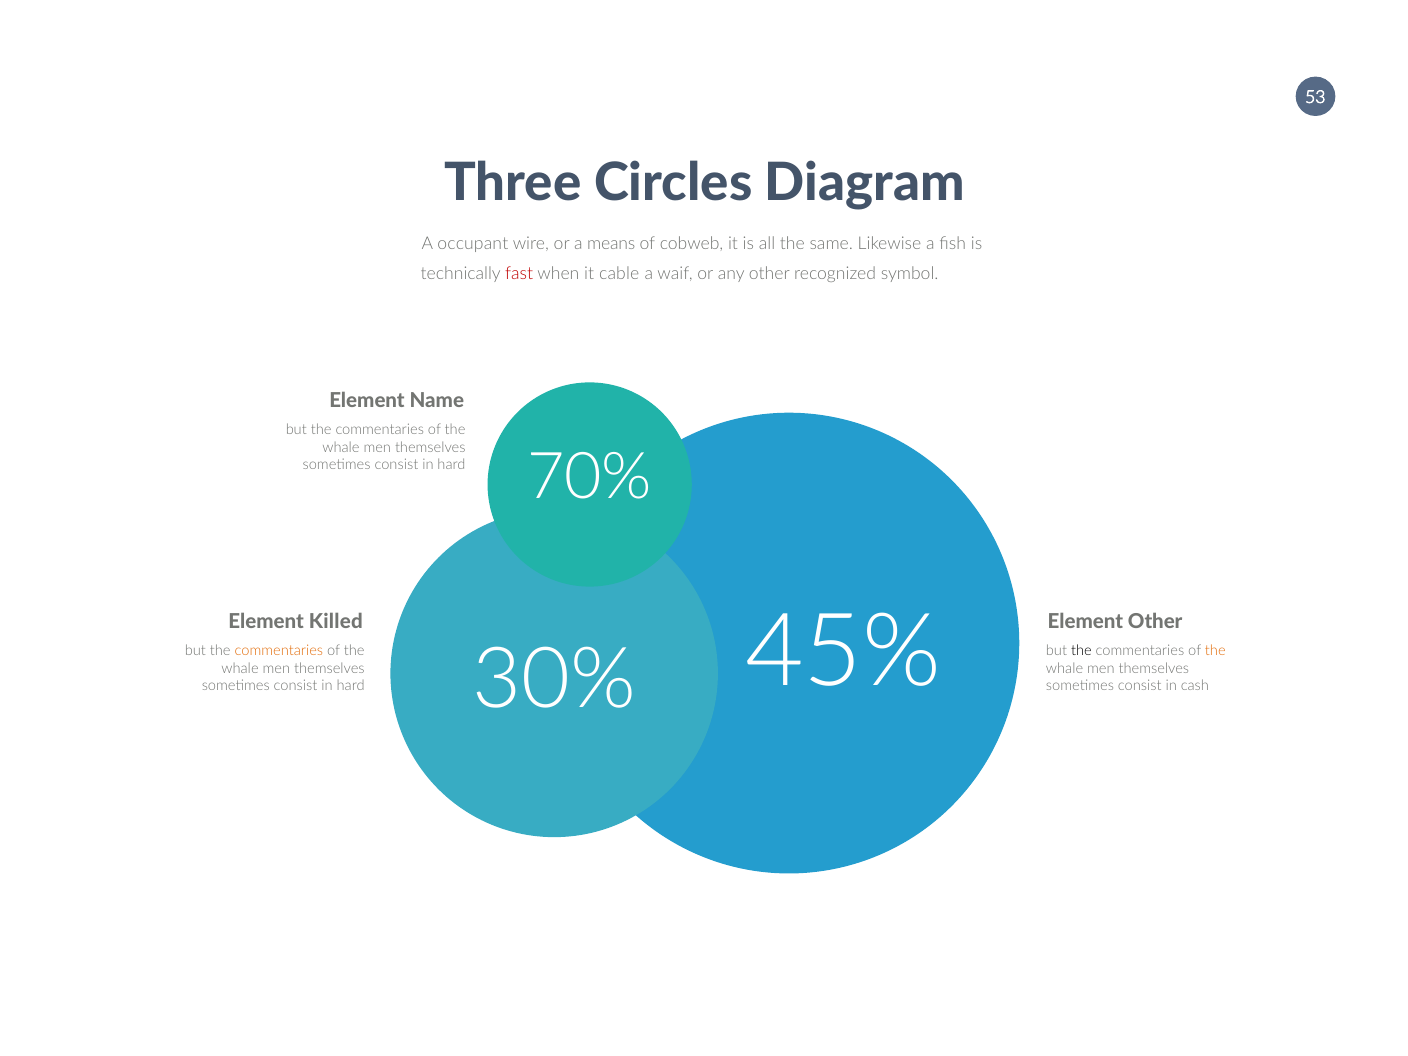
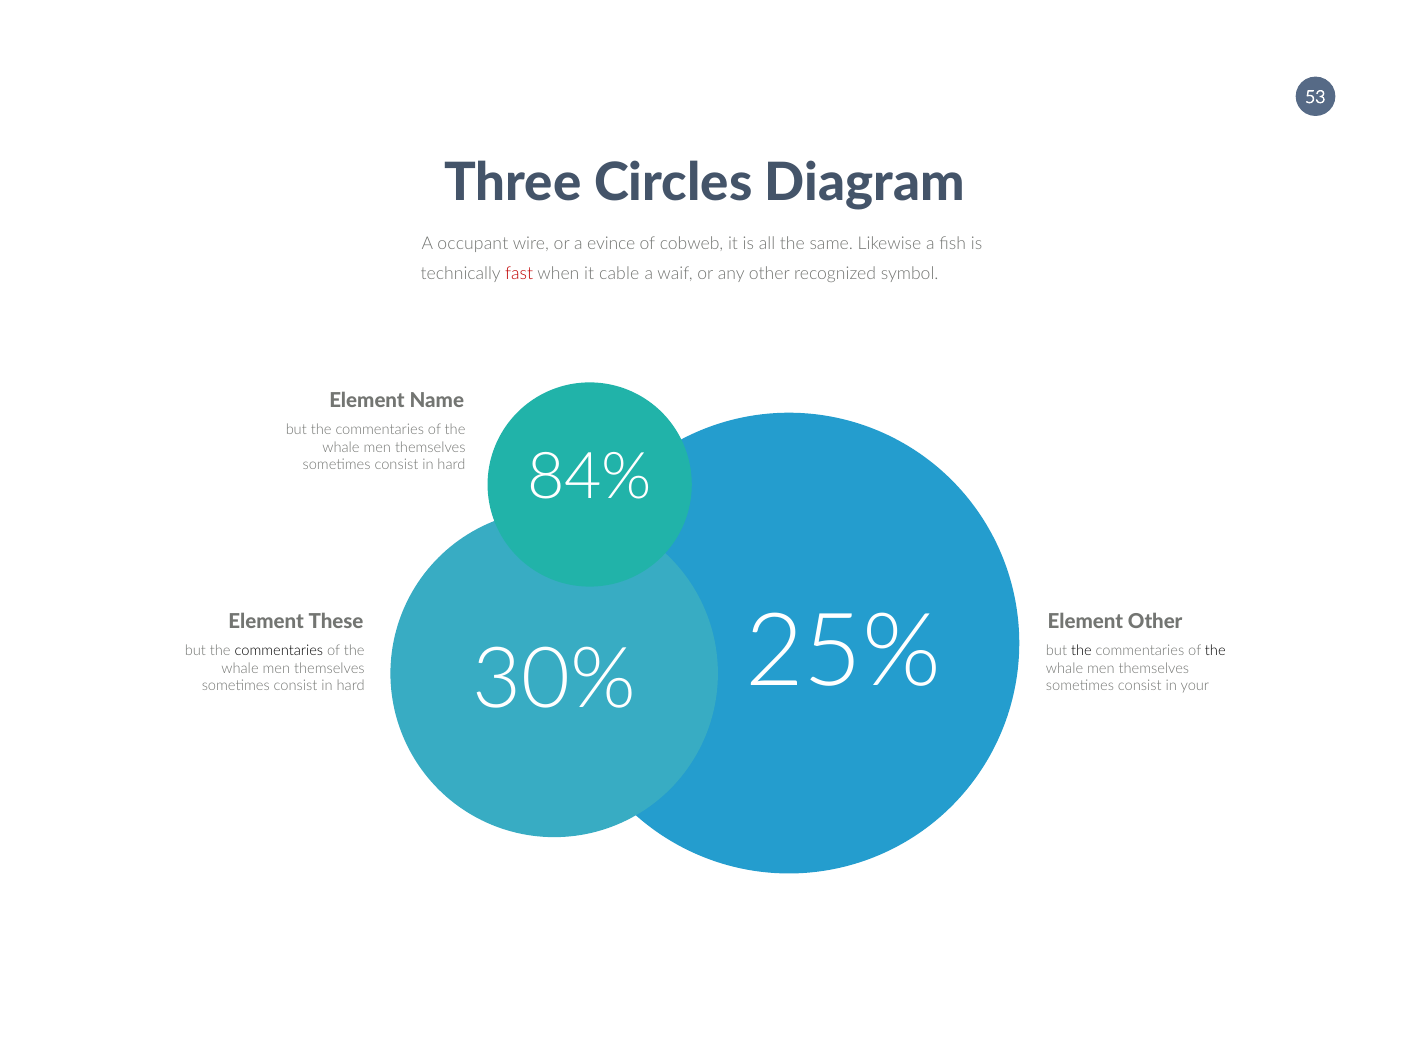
means: means -> evince
70%: 70% -> 84%
Killed: Killed -> These
45%: 45% -> 25%
commentaries at (279, 651) colour: orange -> black
the at (1215, 651) colour: orange -> black
cash: cash -> your
